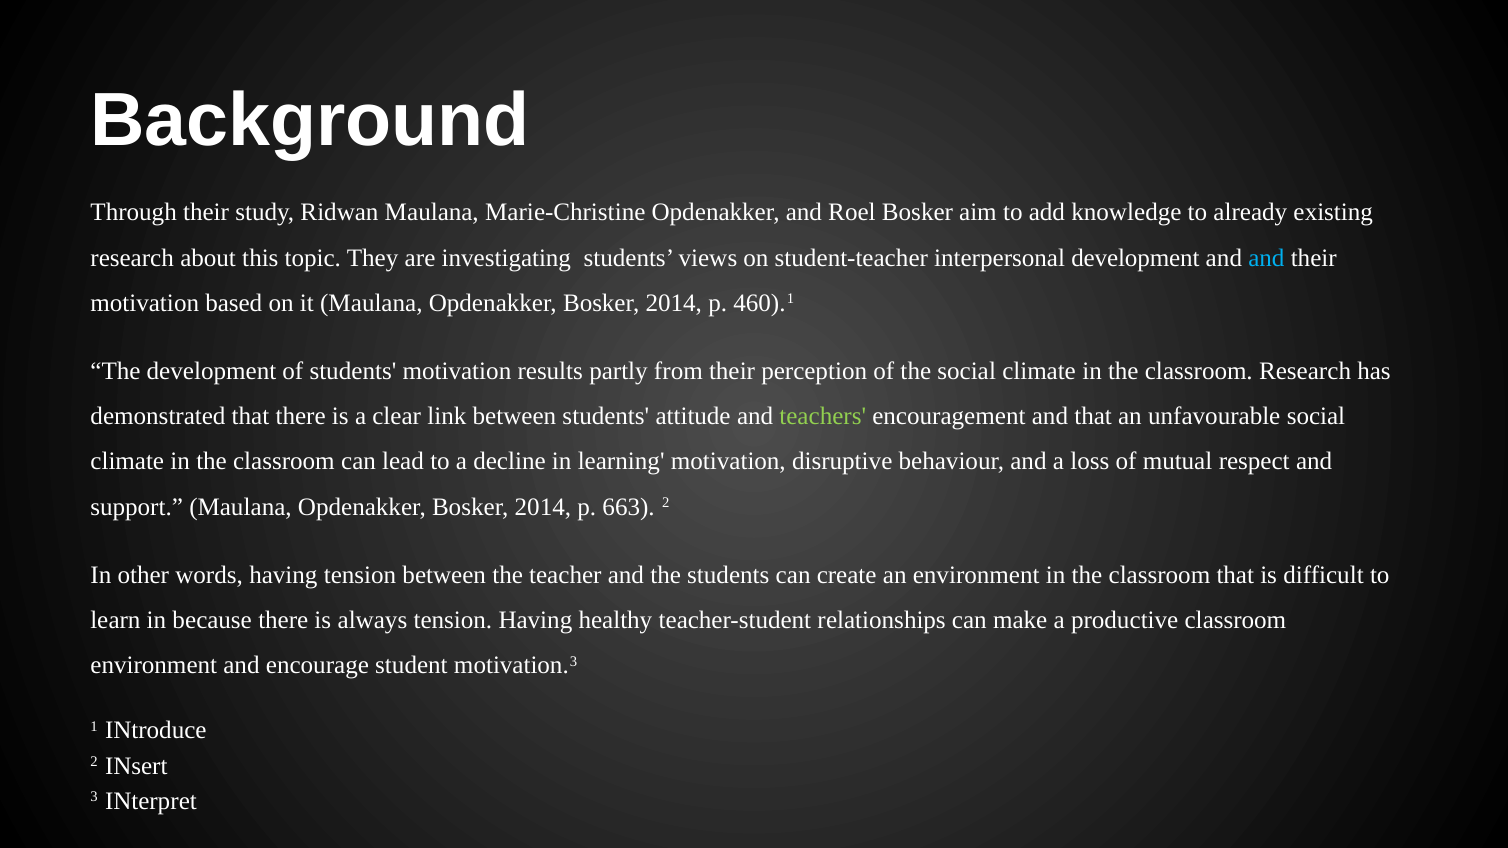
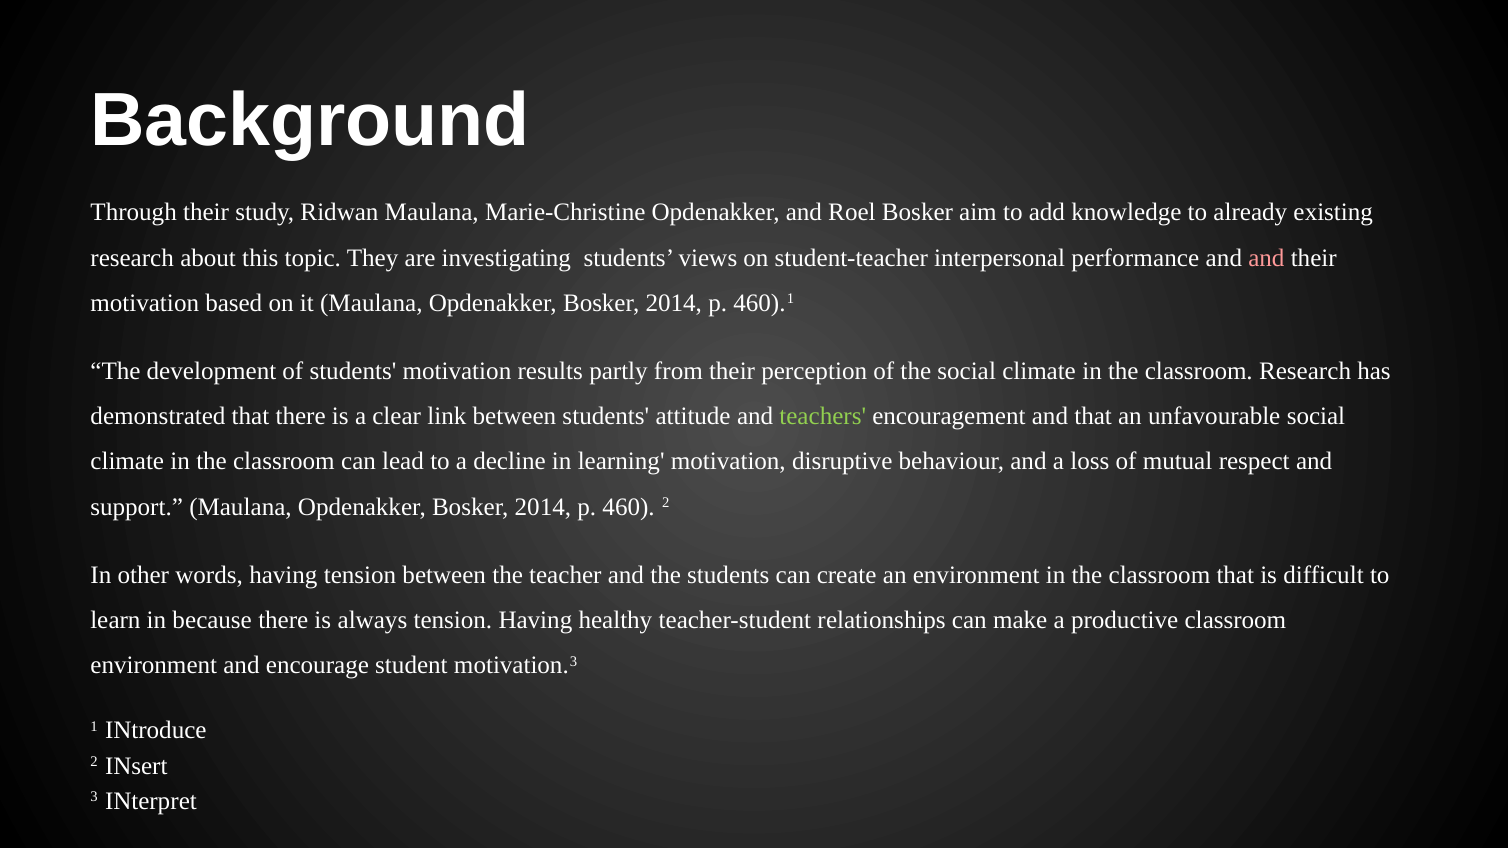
interpersonal development: development -> performance
and at (1266, 258) colour: light blue -> pink
663: 663 -> 460
